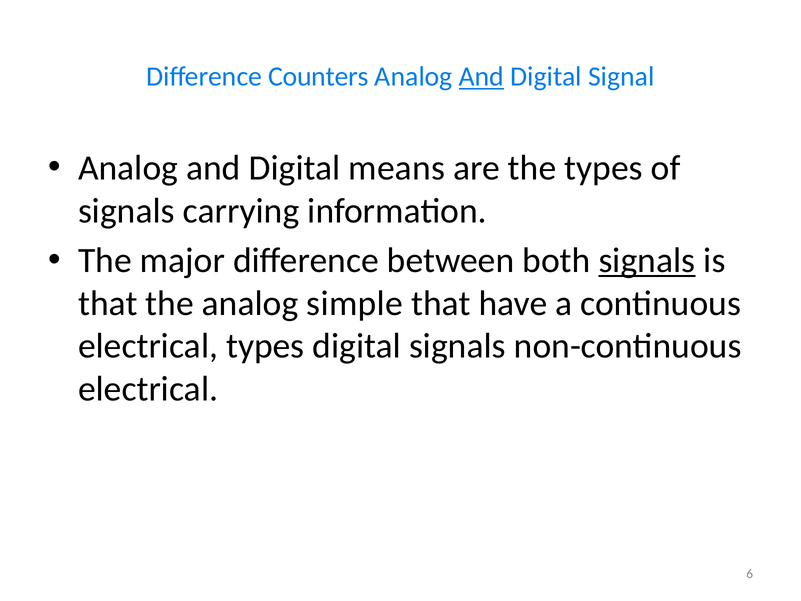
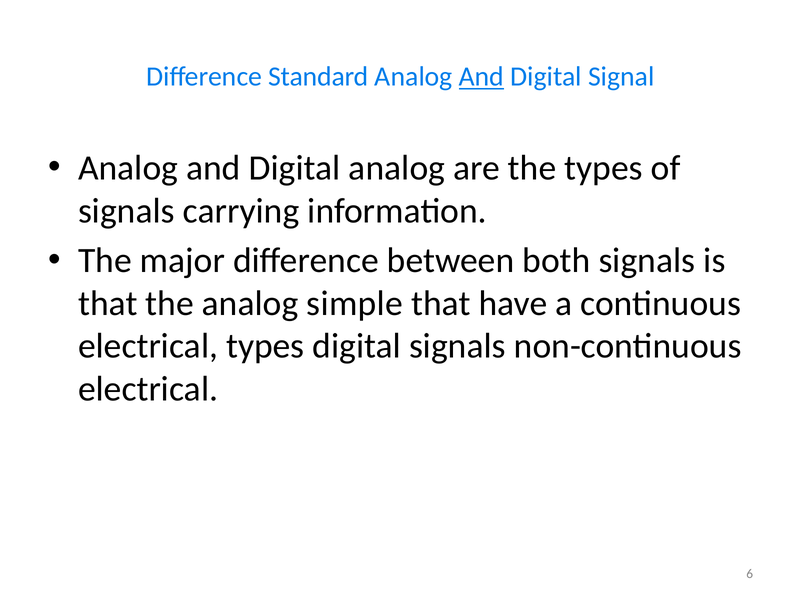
Counters: Counters -> Standard
Digital means: means -> analog
signals at (647, 261) underline: present -> none
